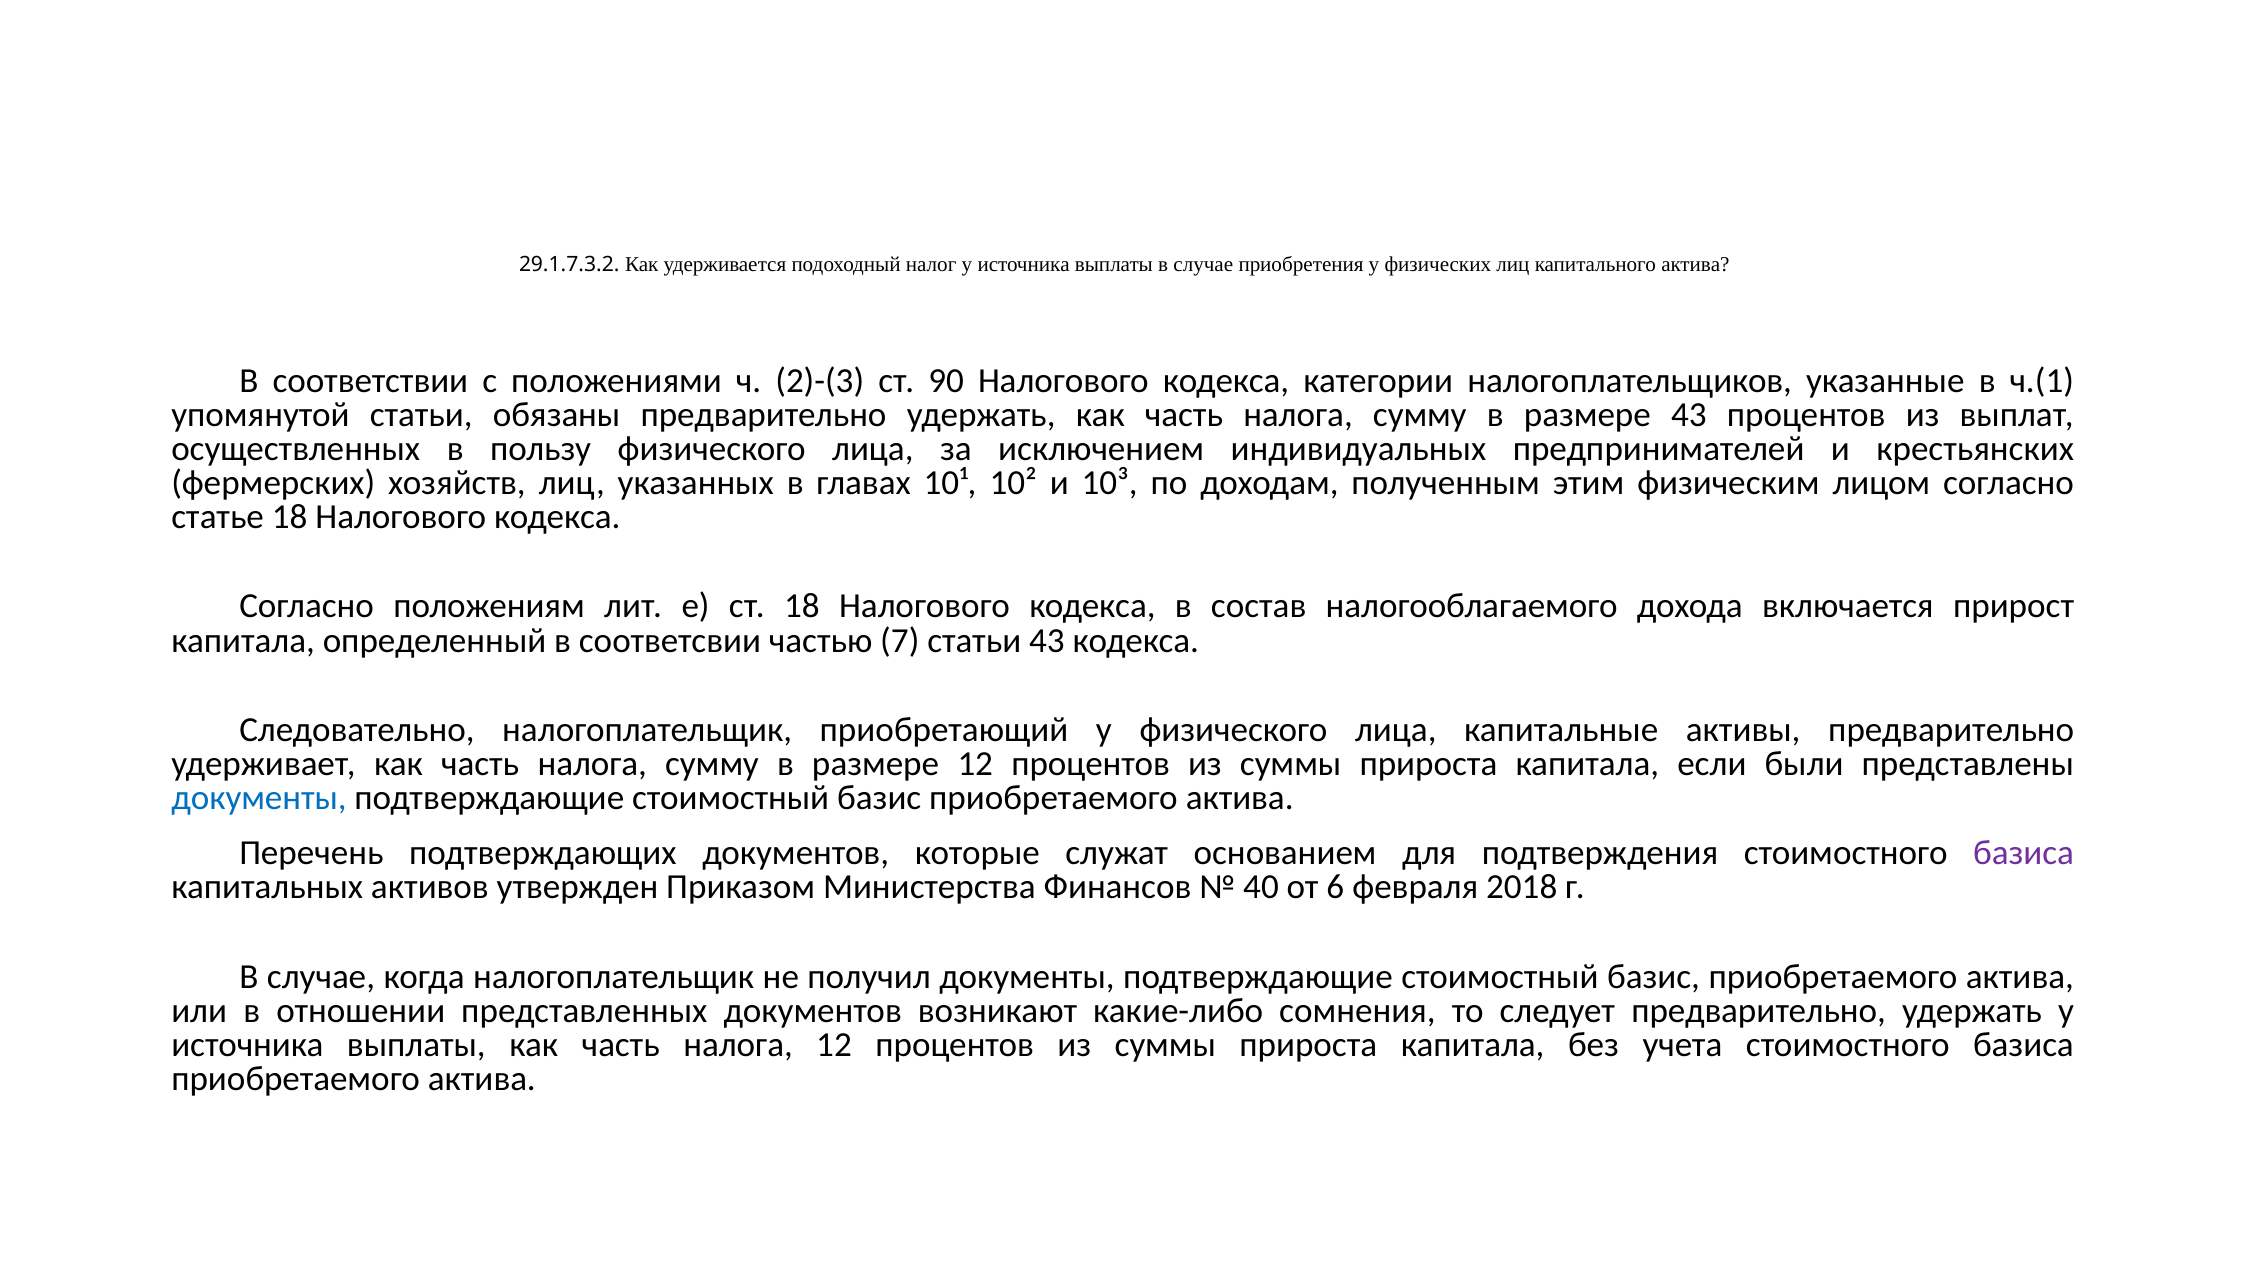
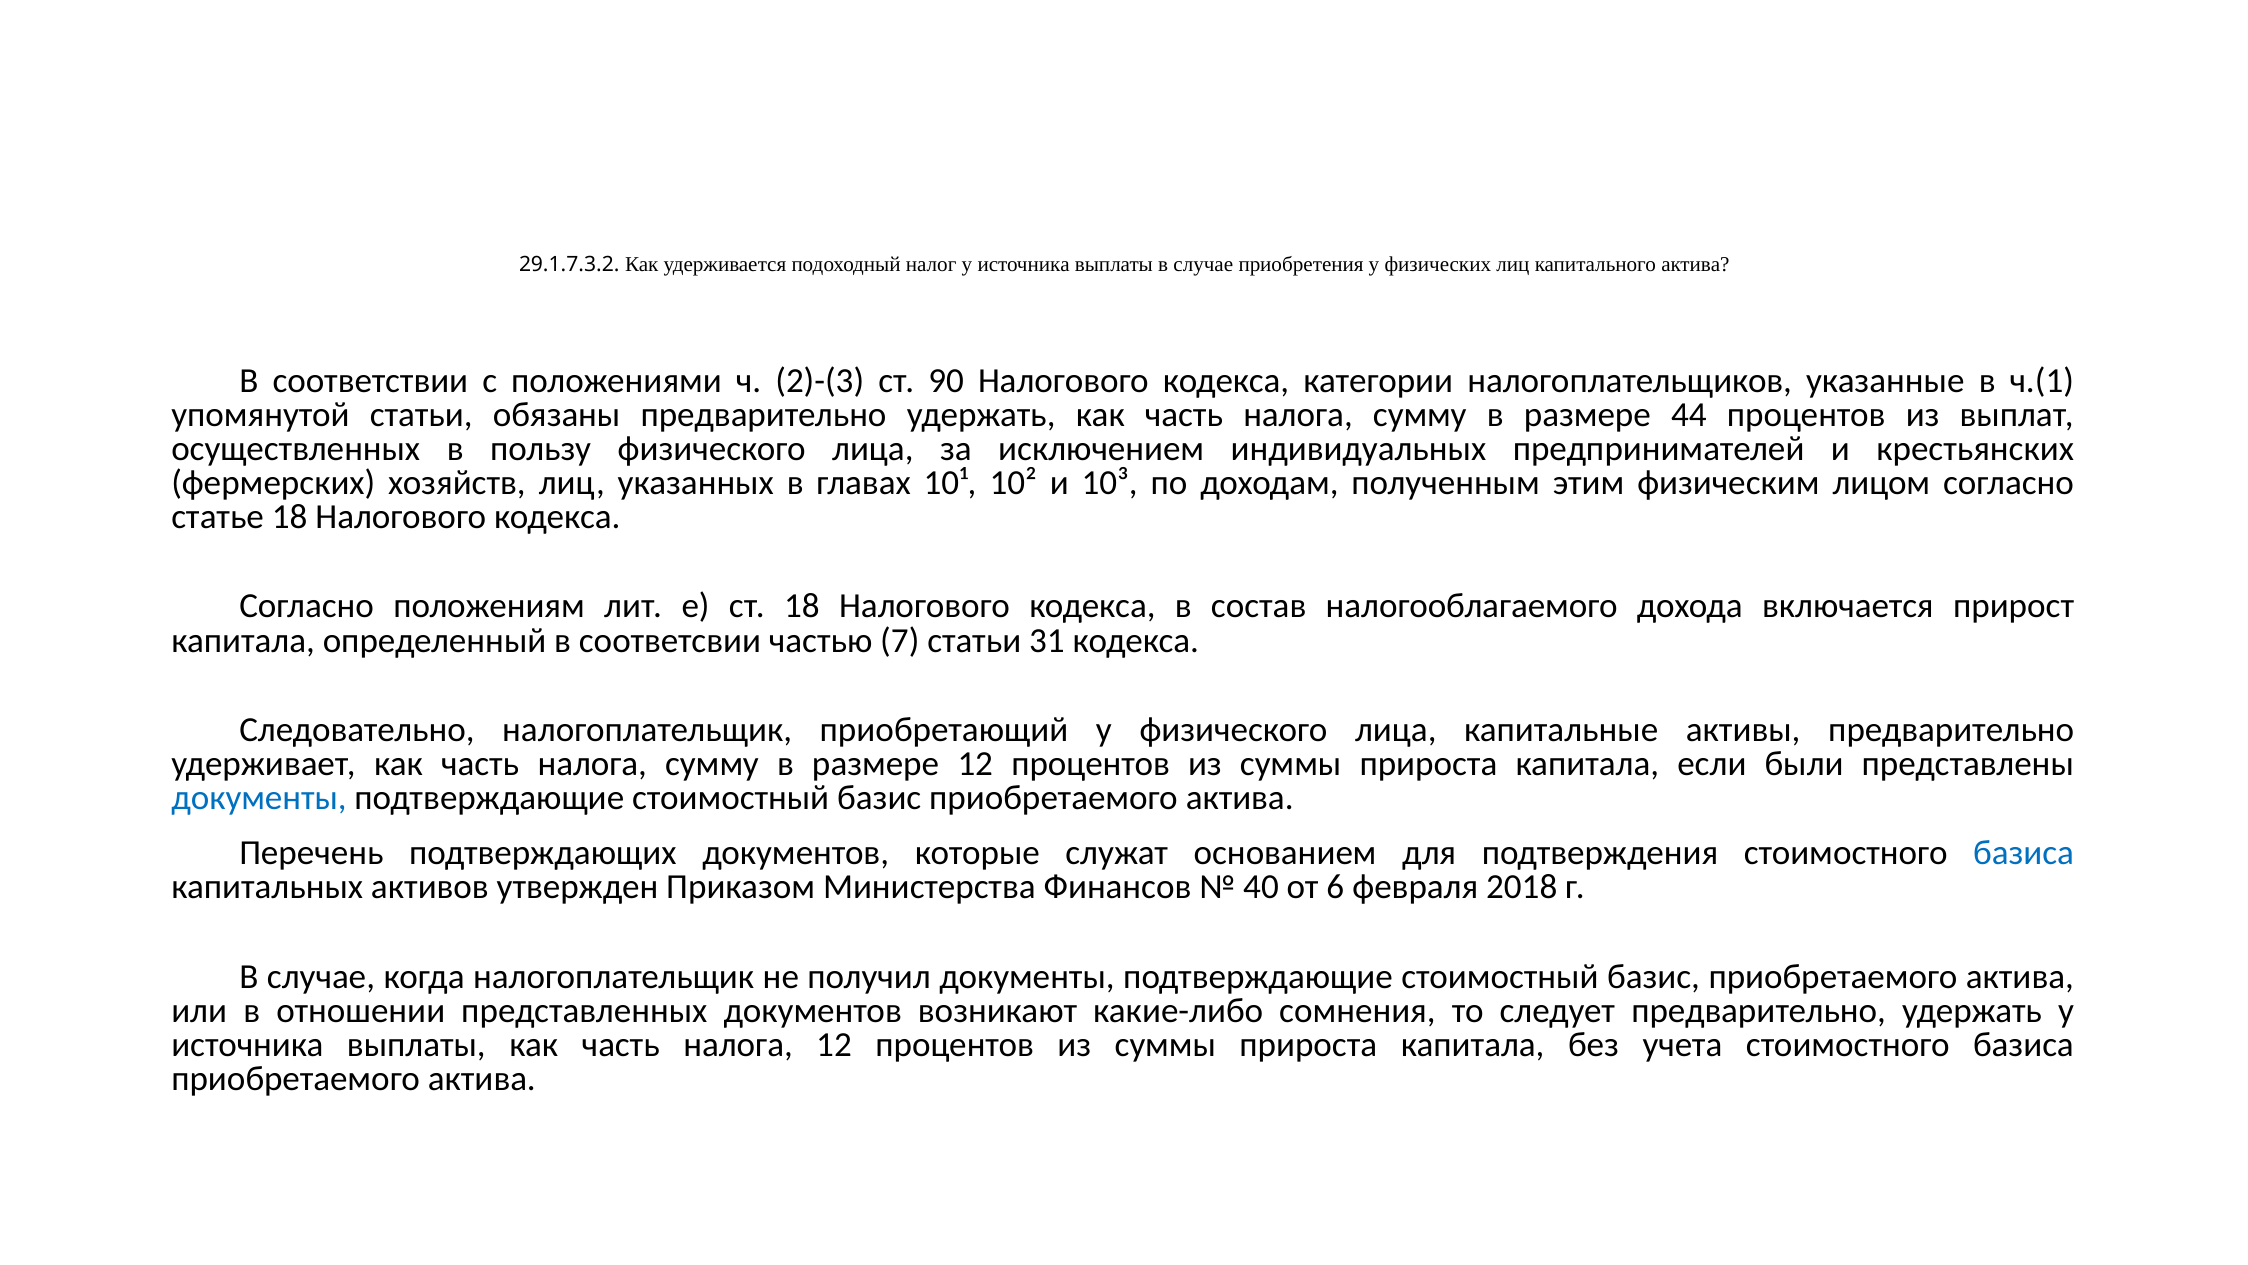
размере 43: 43 -> 44
статьи 43: 43 -> 31
базиса at (2024, 853) colour: purple -> blue
